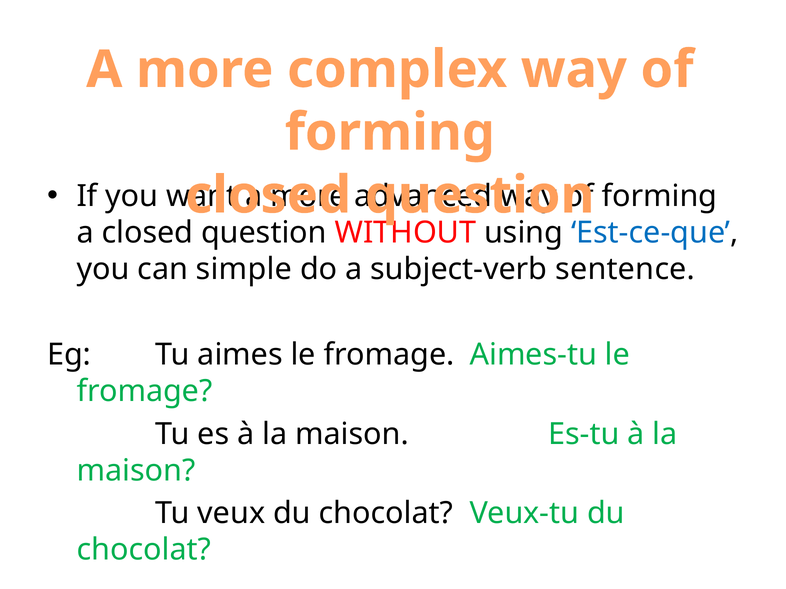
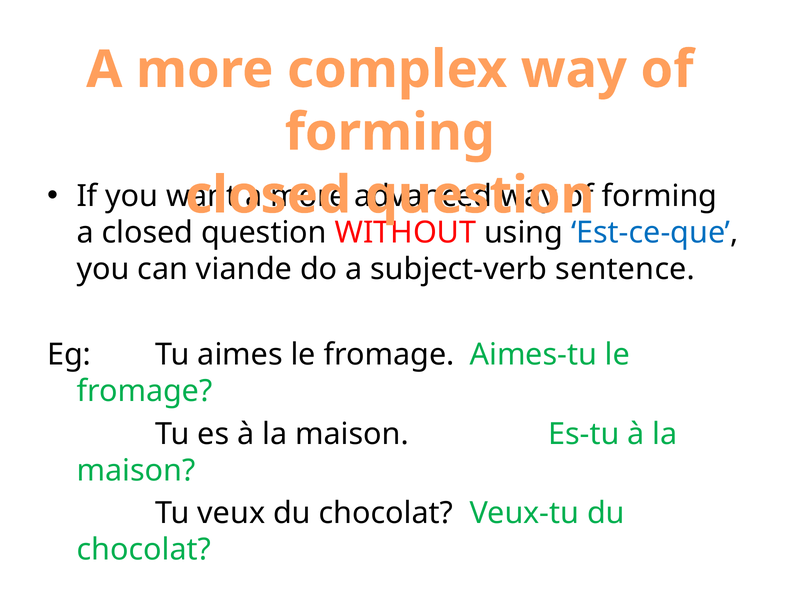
simple: simple -> viande
